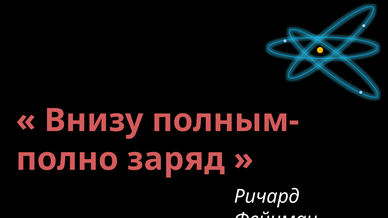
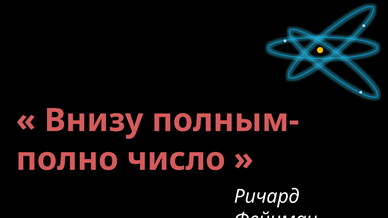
заряд: заряд -> число
